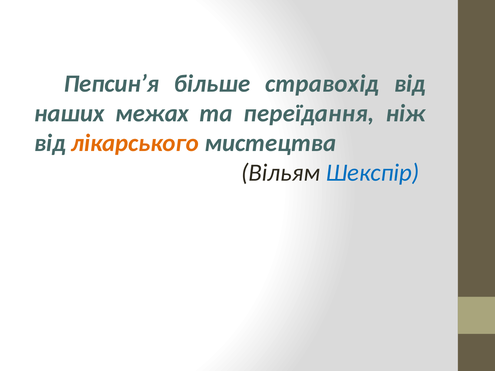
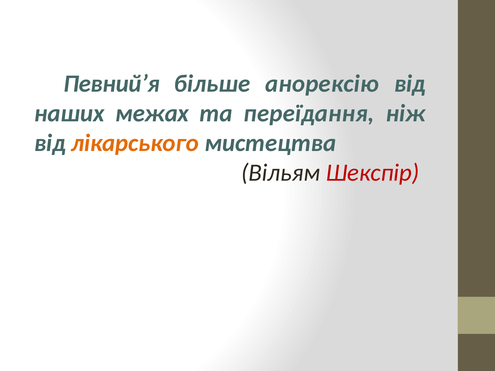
Пепсин’я: Пепсин’я -> Певний’я
стравохід: стравохід -> анорексію
Шекспір colour: blue -> red
